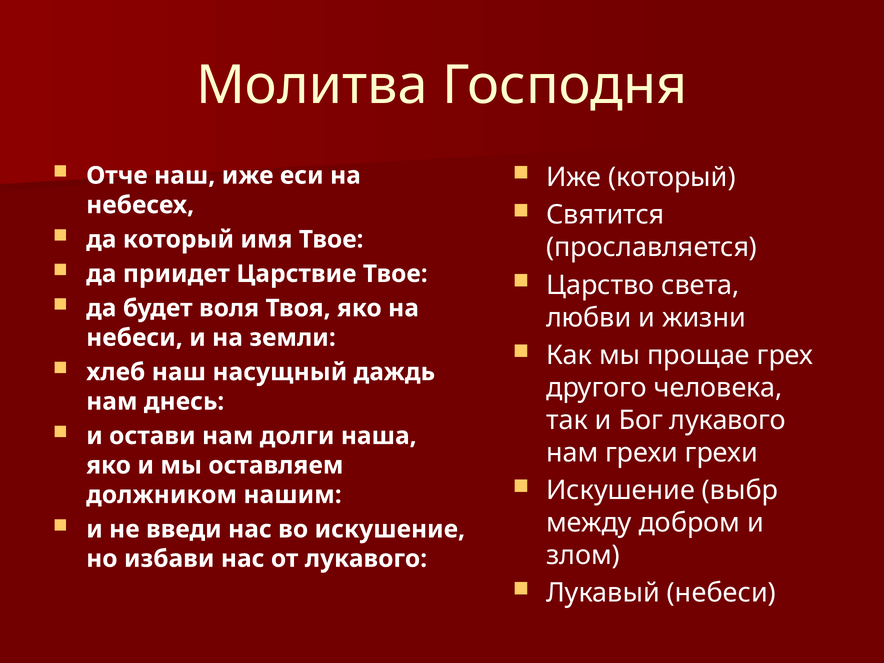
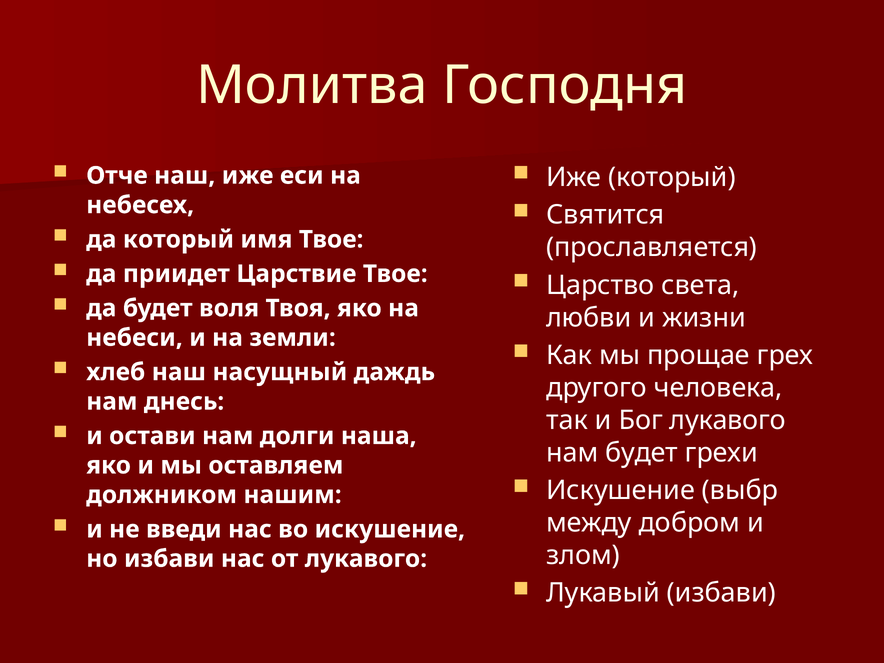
нам грехи: грехи -> будет
Лукавый небеси: небеси -> избави
